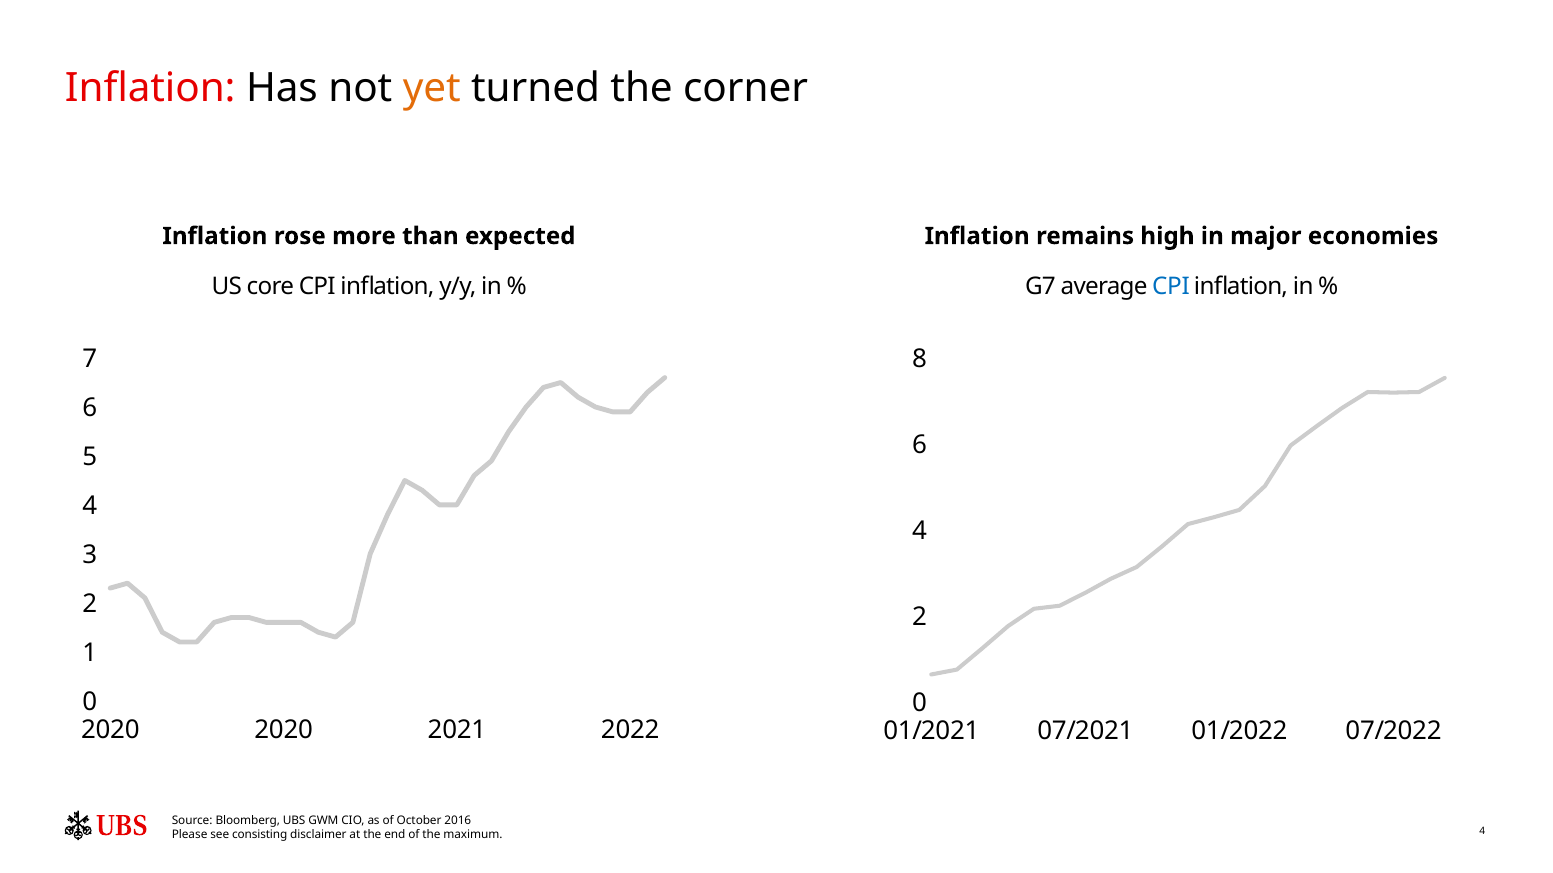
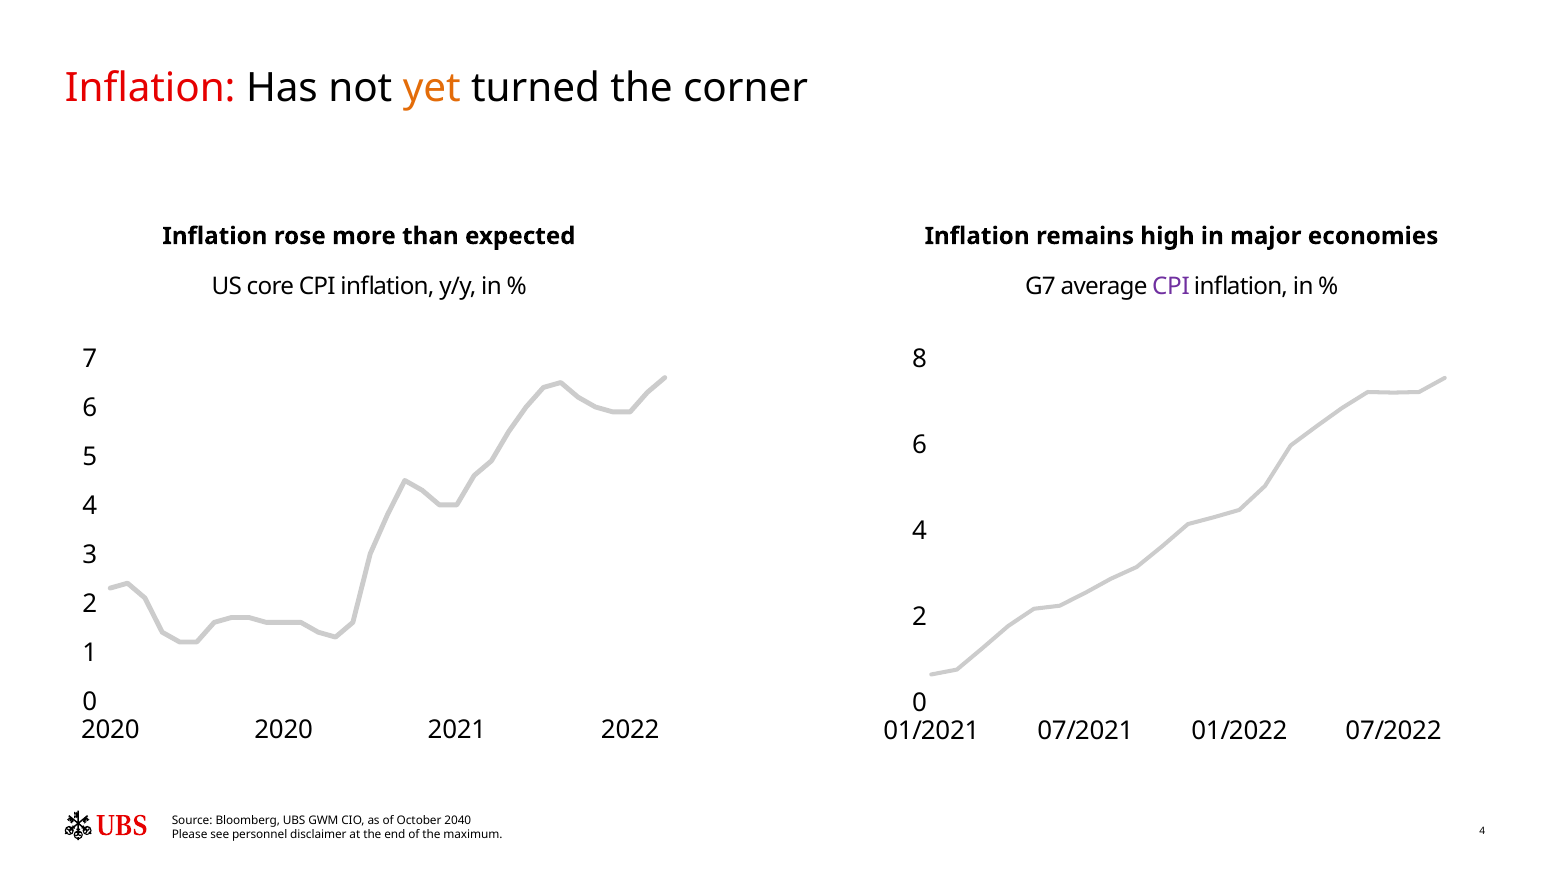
CPI at (1171, 286) colour: blue -> purple
2016: 2016 -> 2040
consisting: consisting -> personnel
